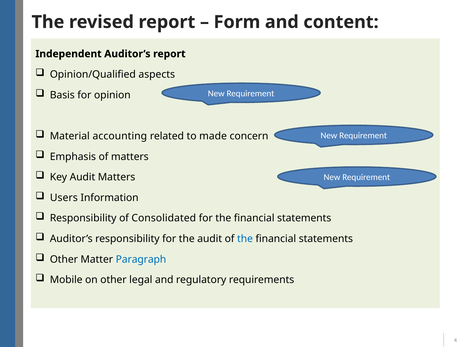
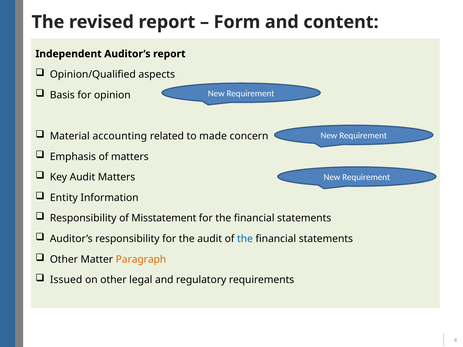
Users: Users -> Entity
Consolidated: Consolidated -> Misstatement
Paragraph colour: blue -> orange
Mobile: Mobile -> Issued
